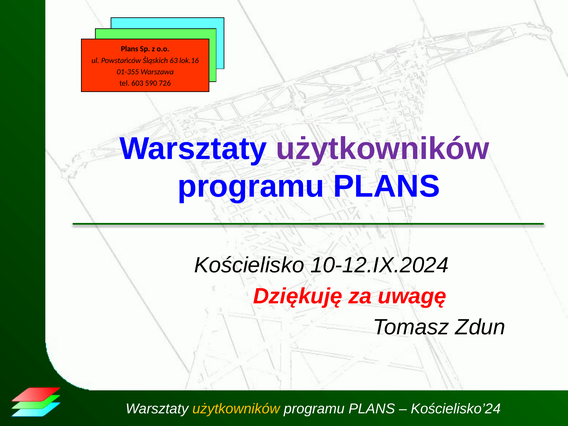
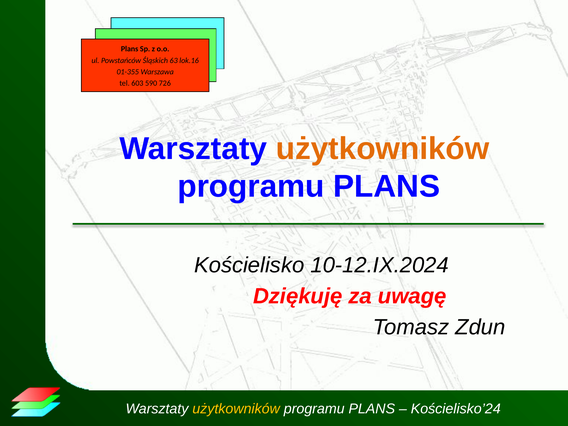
użytkowników at (383, 149) colour: purple -> orange
